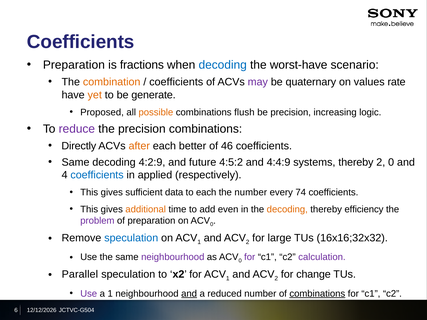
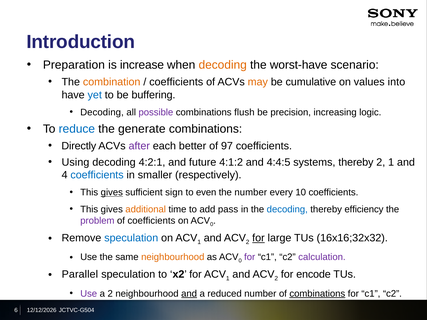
Coefficients at (81, 42): Coefficients -> Introduction
fractions: fractions -> increase
decoding at (223, 65) colour: blue -> orange
may colour: purple -> orange
quaternary: quaternary -> cumulative
rate: rate -> into
yet colour: orange -> blue
generate: generate -> buffering
Proposed at (102, 112): Proposed -> Decoding
possible colour: orange -> purple
reduce colour: purple -> blue
the precision: precision -> generate
after colour: orange -> purple
46: 46 -> 97
Same at (76, 162): Same -> Using
4:2:9: 4:2:9 -> 4:2:1
4:5:2: 4:5:2 -> 4:1:2
4:4:9: 4:4:9 -> 4:4:5
2 0: 0 -> 1
applied: applied -> smaller
gives at (112, 193) underline: none -> present
data: data -> sign
to each: each -> even
74: 74 -> 10
even: even -> pass
decoding at (287, 209) colour: orange -> blue
of preparation: preparation -> coefficients
for at (258, 238) underline: none -> present
neighbourhood at (173, 257) colour: purple -> orange
change: change -> encode
a 1: 1 -> 2
